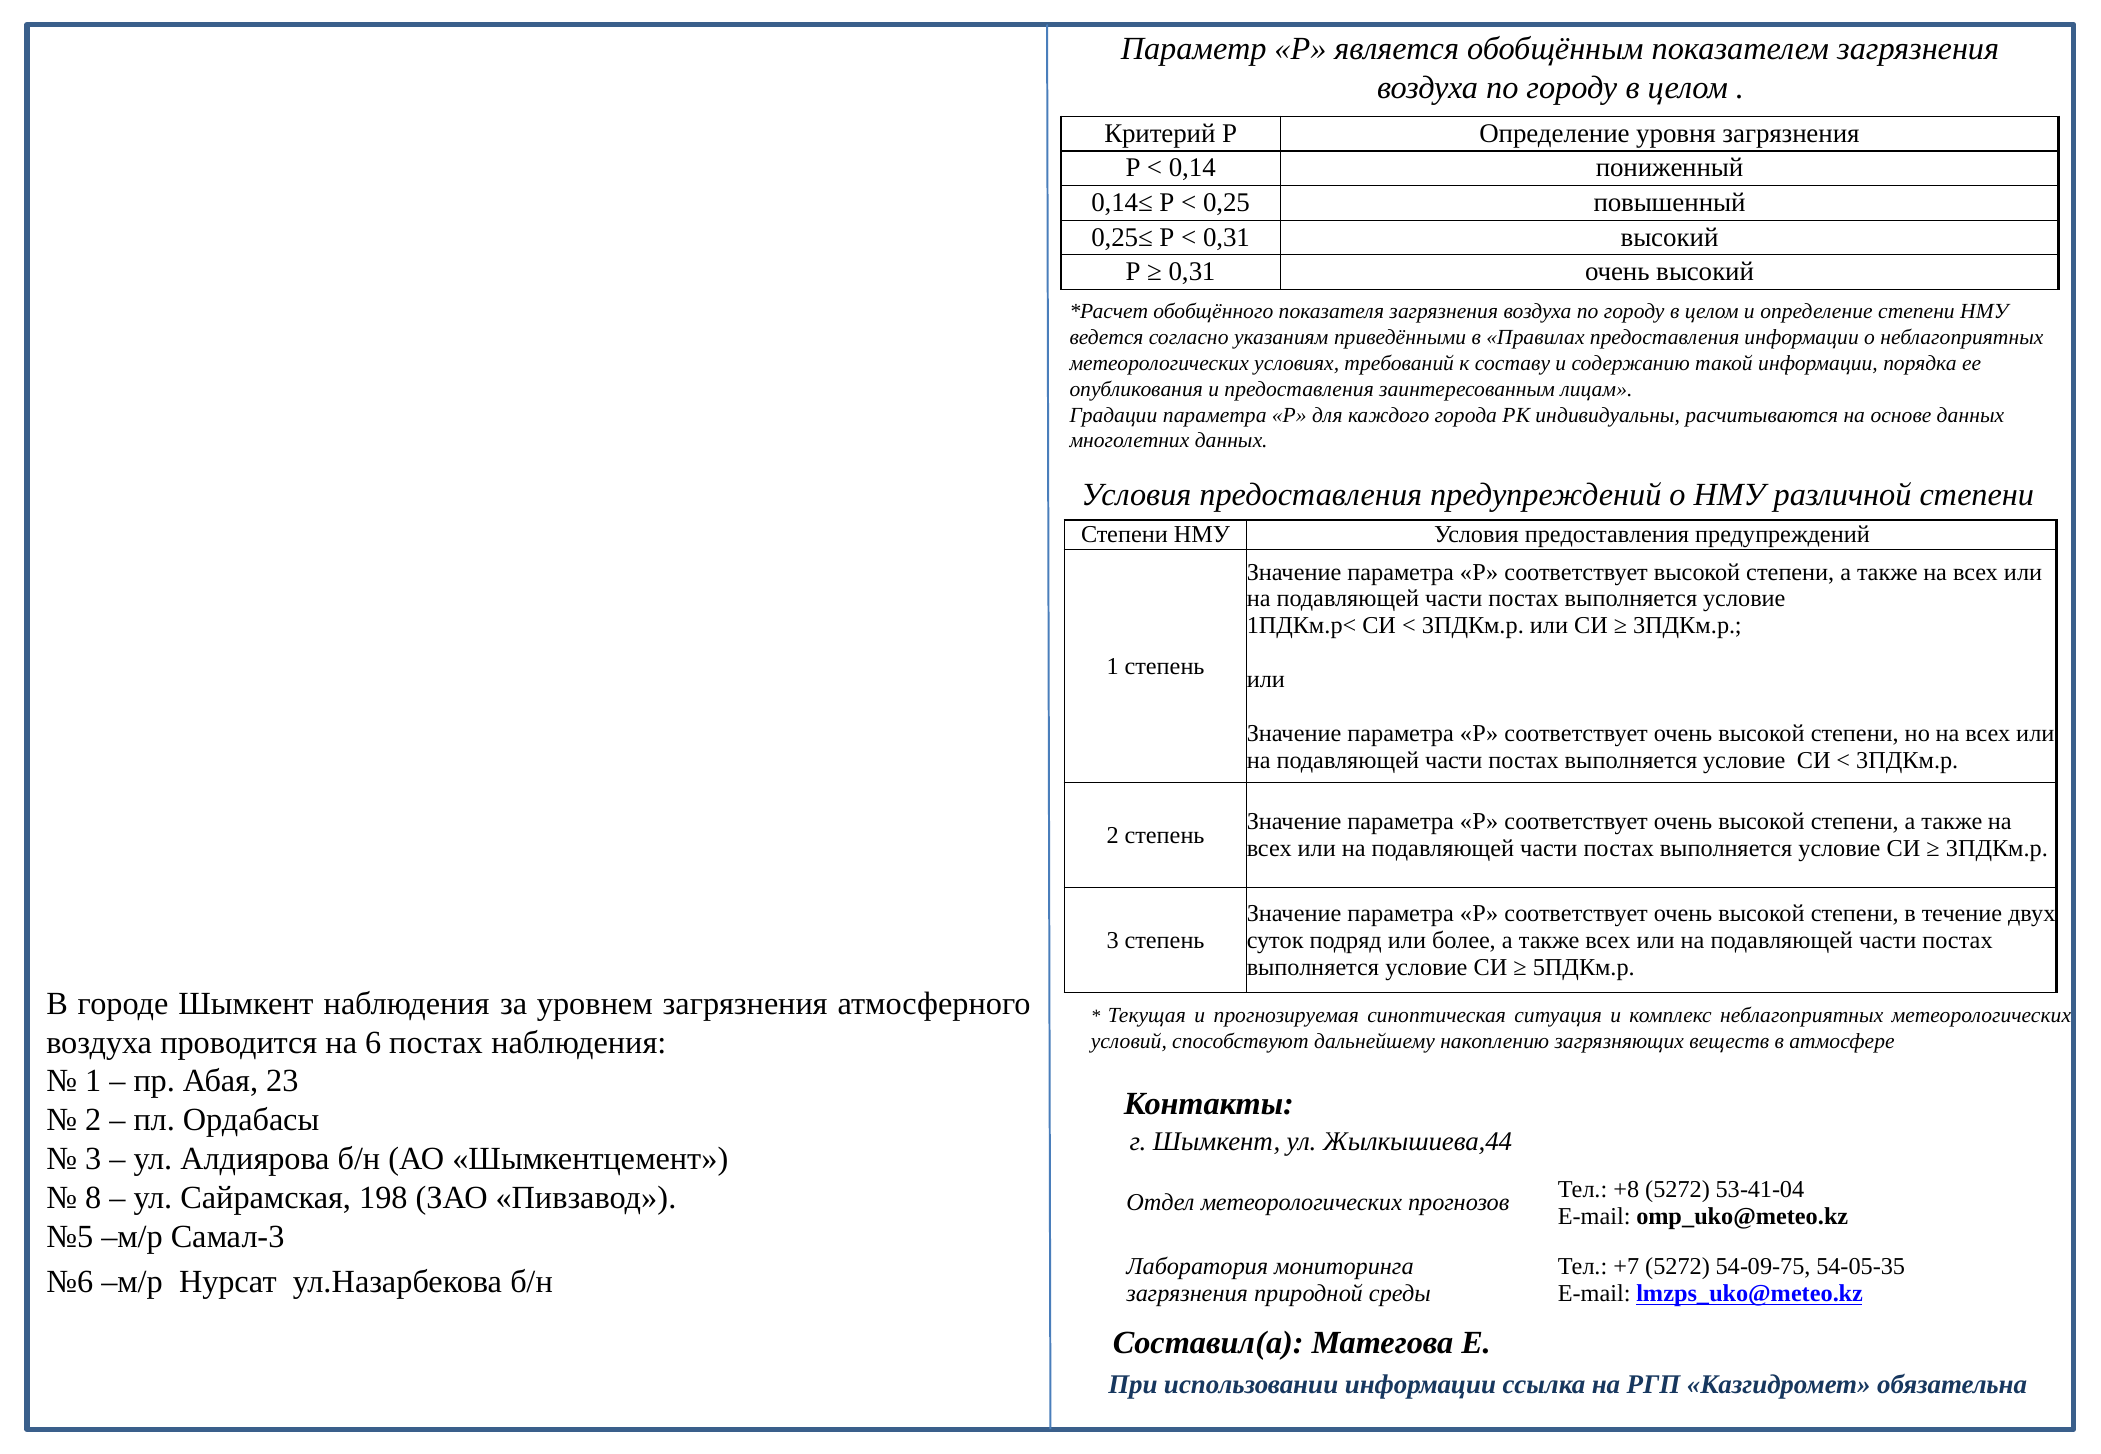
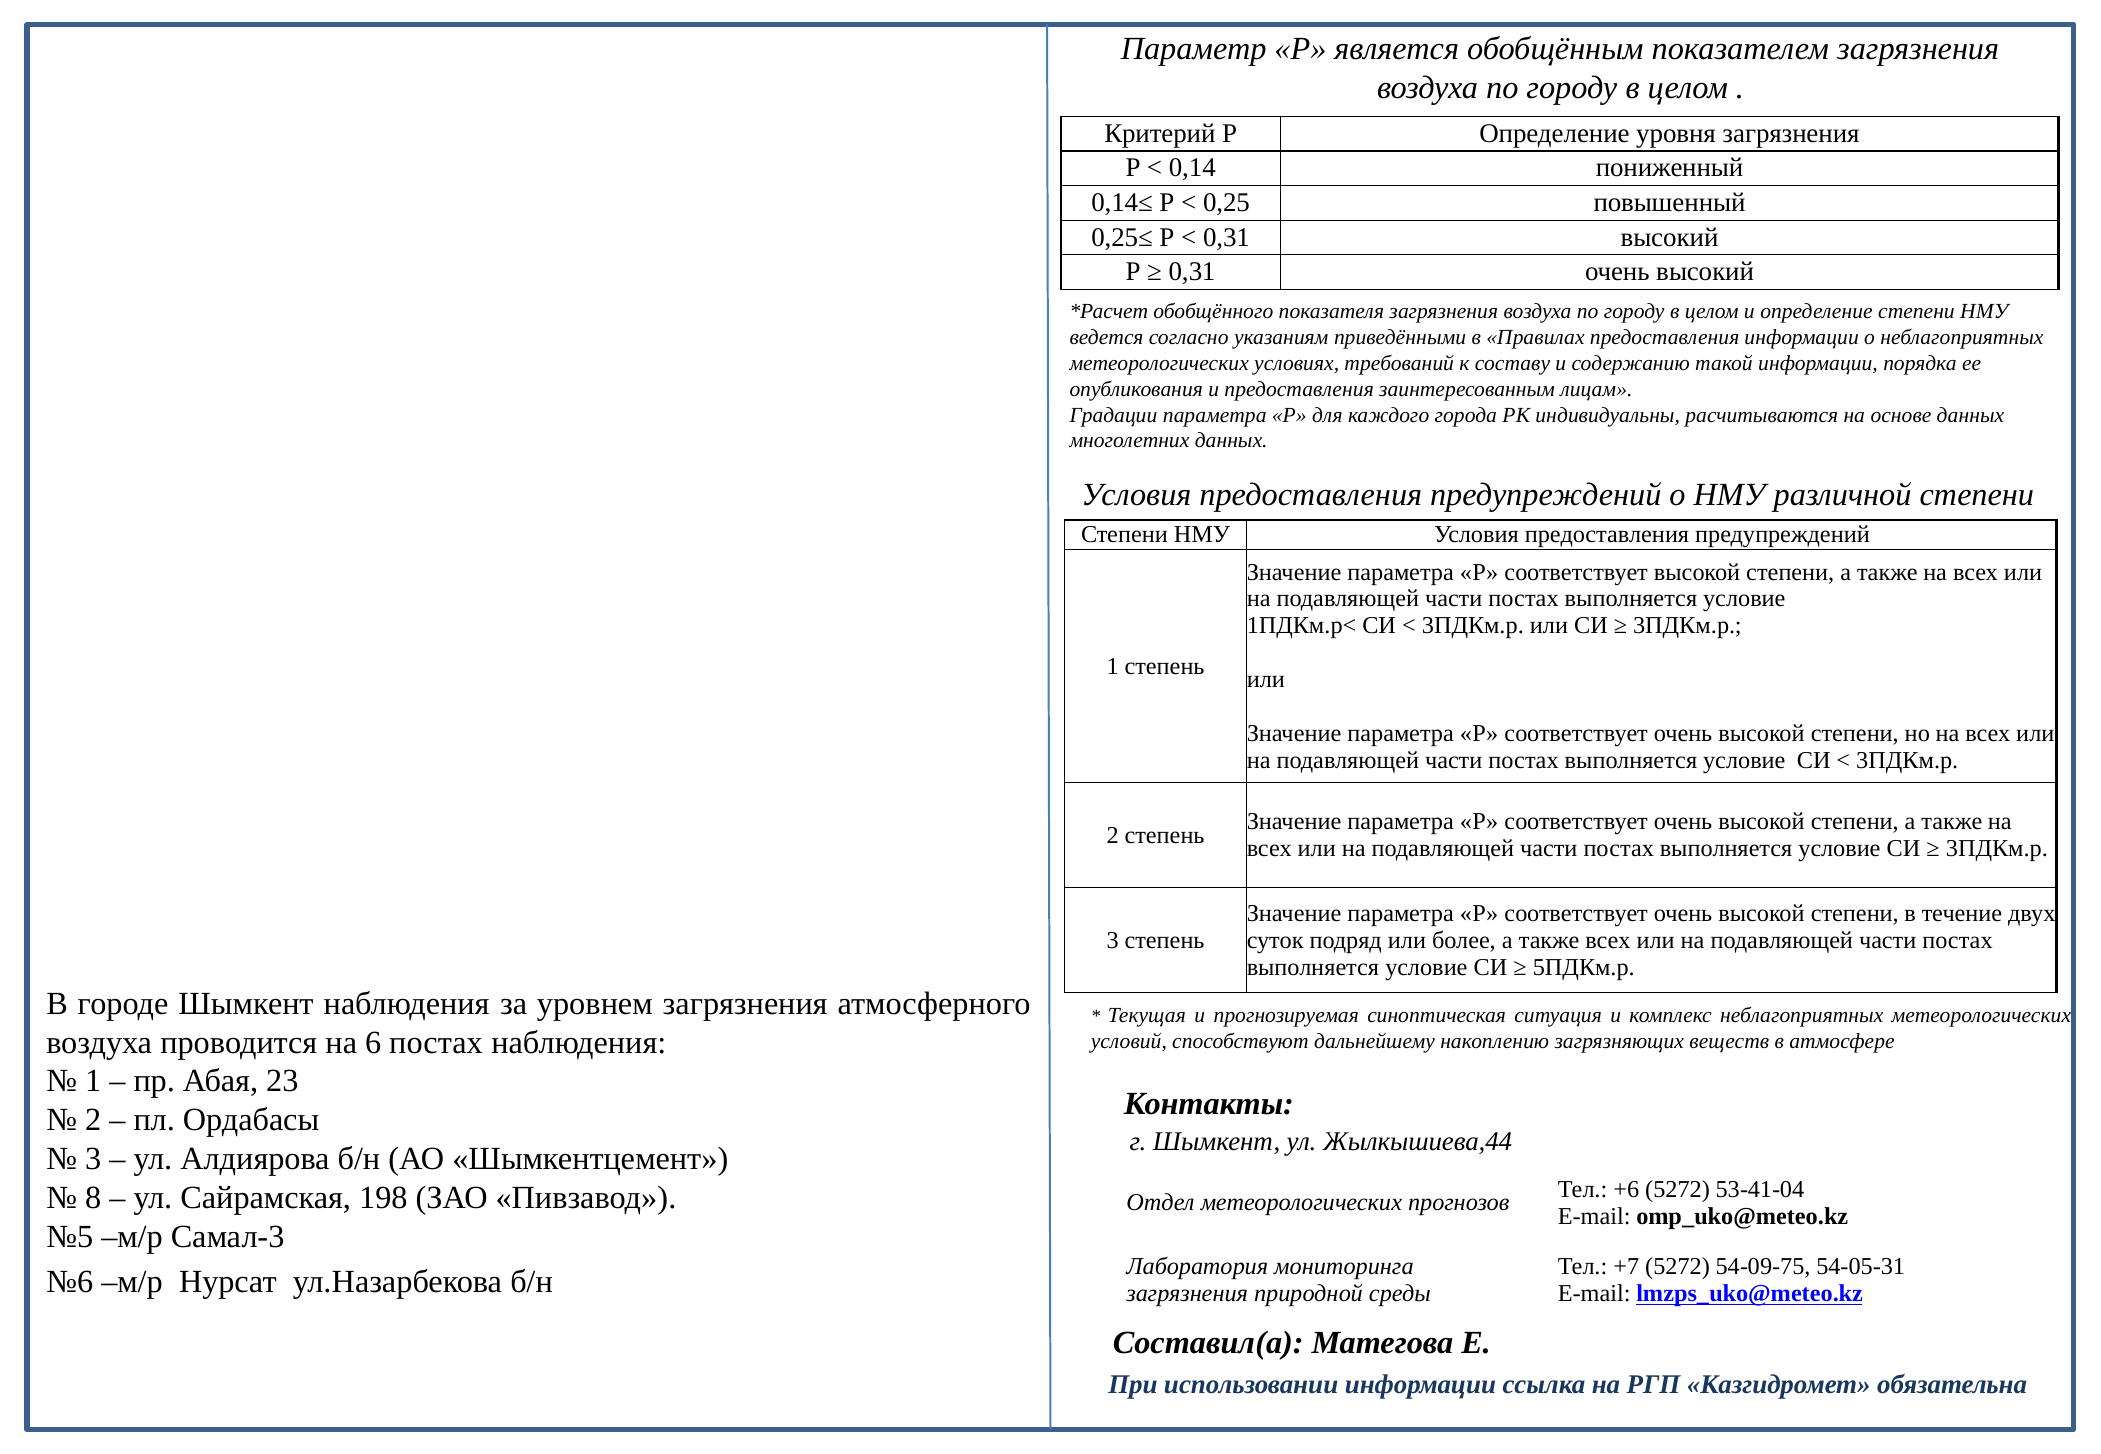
+8: +8 -> +6
54-05-35: 54-05-35 -> 54-05-31
